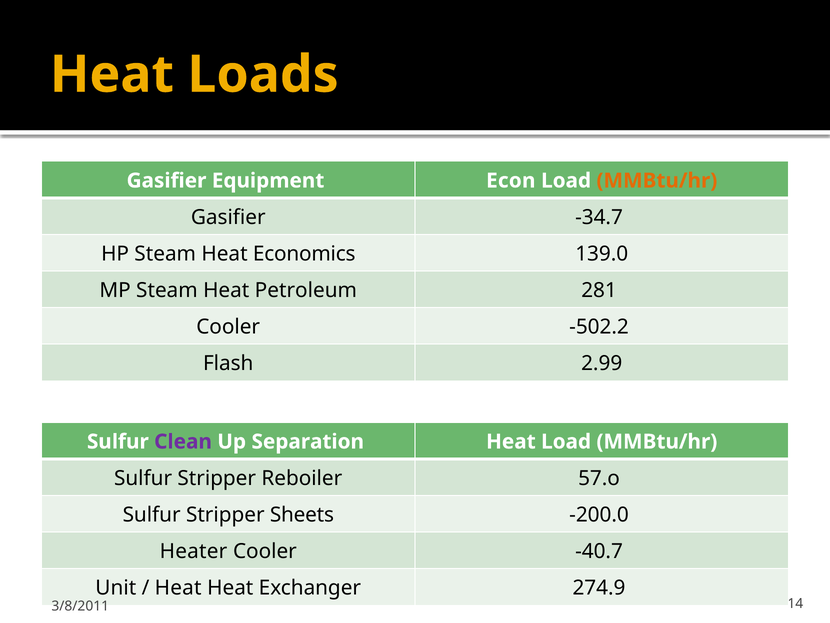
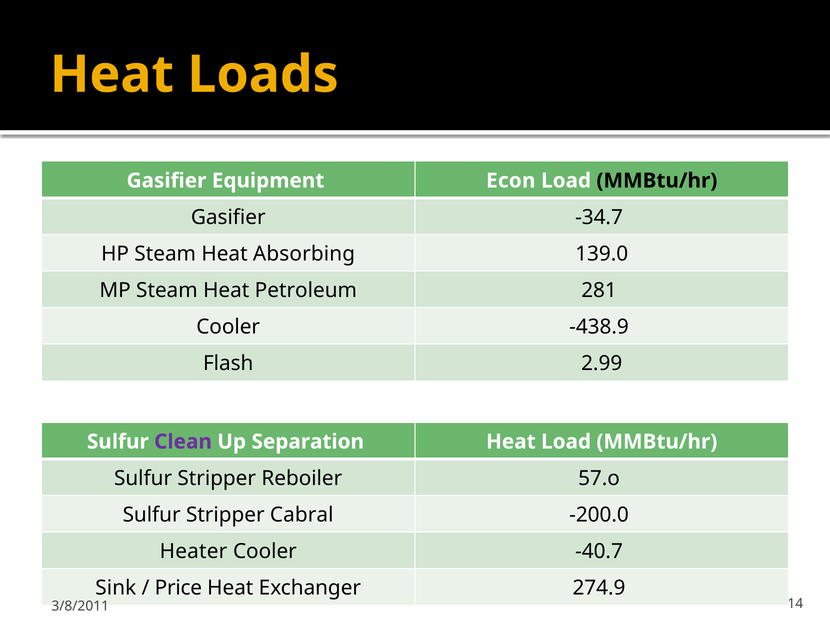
MMBtu/hr at (657, 181) colour: orange -> black
Economics: Economics -> Absorbing
-502.2: -502.2 -> -438.9
Sheets: Sheets -> Cabral
Unit: Unit -> Sink
Heat at (178, 588): Heat -> Price
